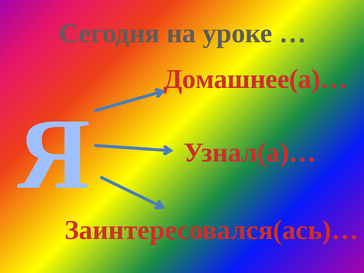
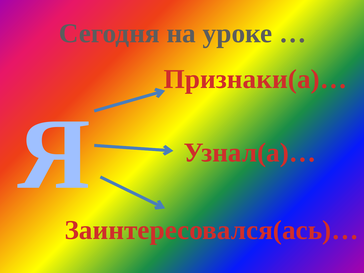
Домашнее(а)…: Домашнее(а)… -> Признаки(а)…
